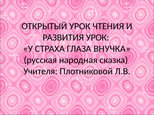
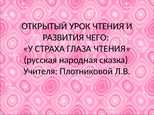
РАЗВИТИЯ УРОК: УРОК -> ЧЕГО
ГЛАЗА ВНУЧКА: ВНУЧКА -> ЧТЕНИЯ
